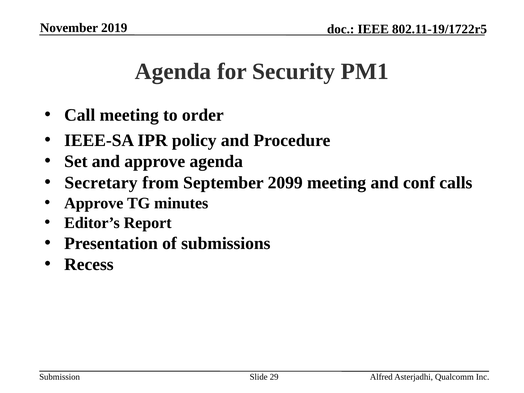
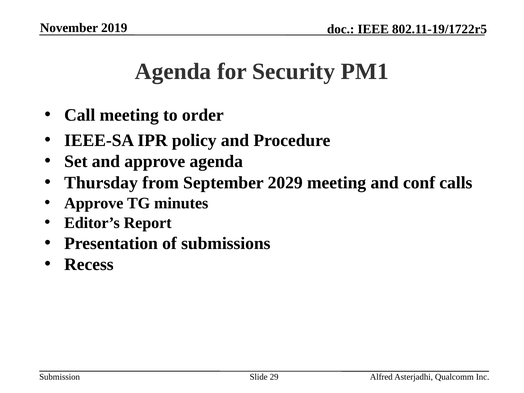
Secretary: Secretary -> Thursday
2099: 2099 -> 2029
